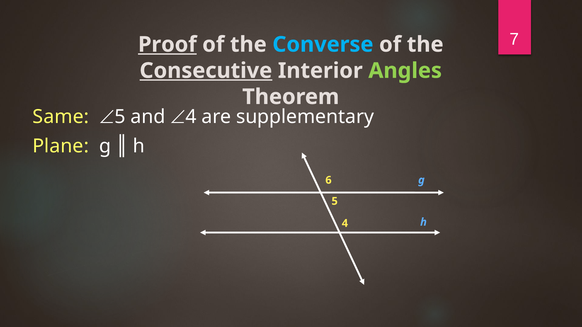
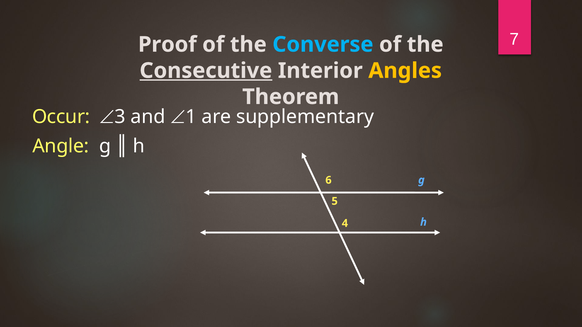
Proof underline: present -> none
Angles colour: light green -> yellow
Same: Same -> Occur
5 at (120, 117): 5 -> 3
4 at (191, 117): 4 -> 1
Plane: Plane -> Angle
